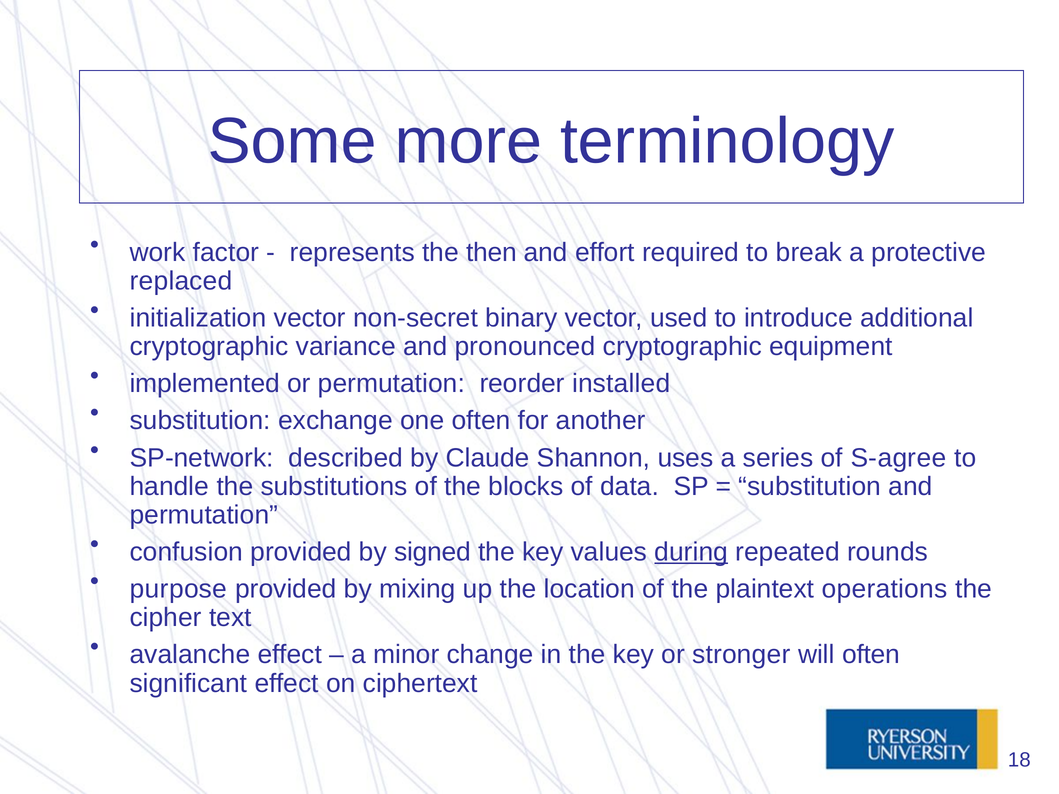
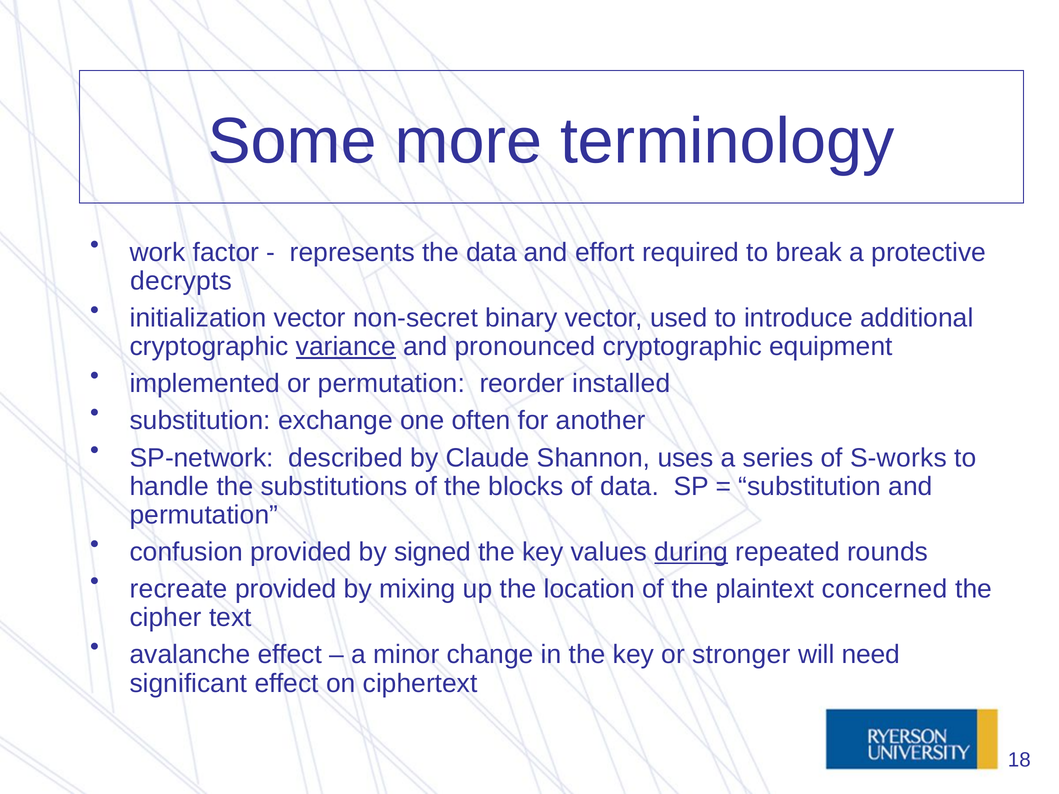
the then: then -> data
replaced: replaced -> decrypts
variance underline: none -> present
S-agree: S-agree -> S-works
purpose: purpose -> recreate
operations: operations -> concerned
will often: often -> need
